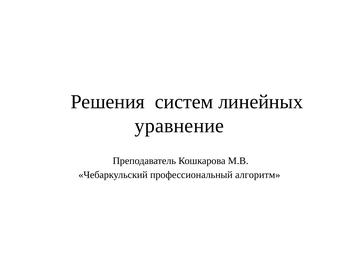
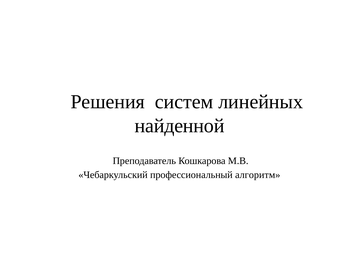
уравнение: уравнение -> найденной
